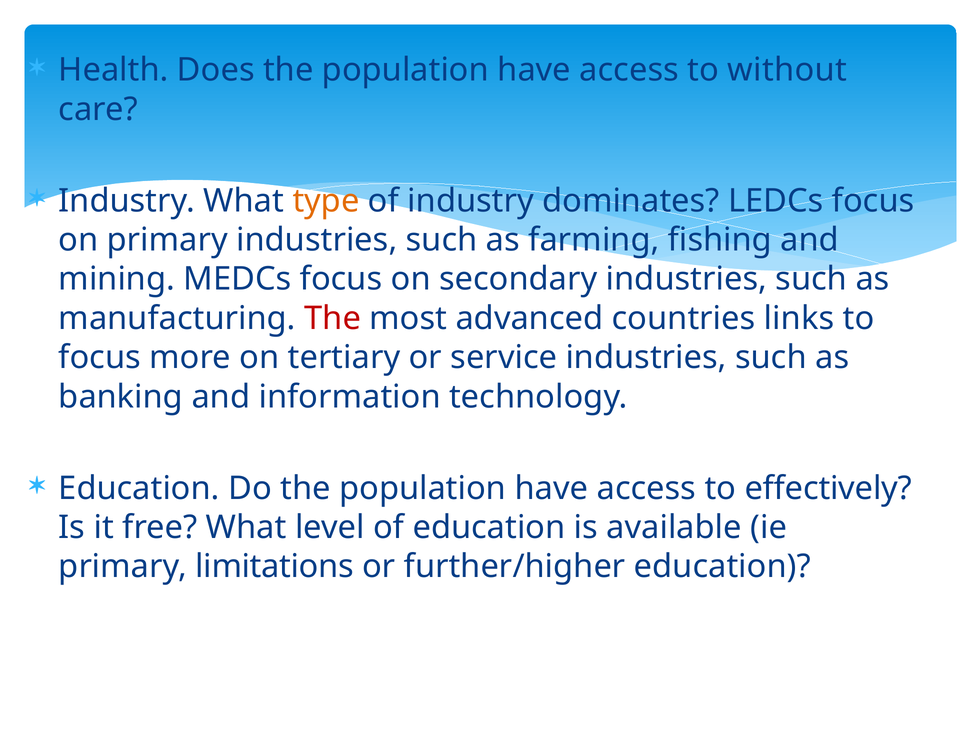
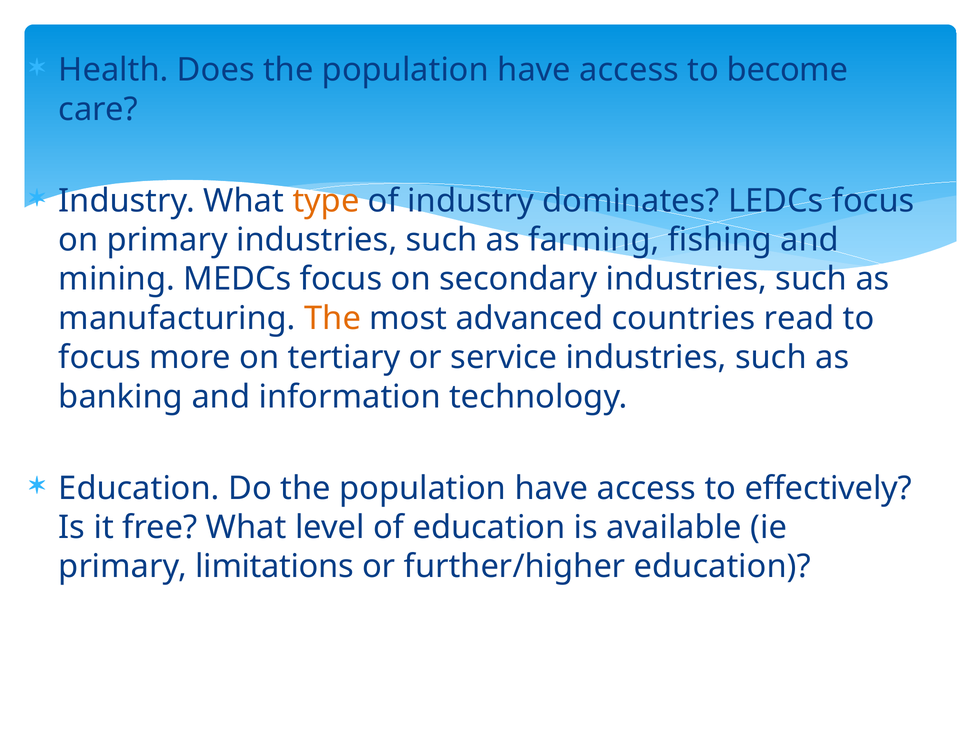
without: without -> become
The at (333, 318) colour: red -> orange
links: links -> read
